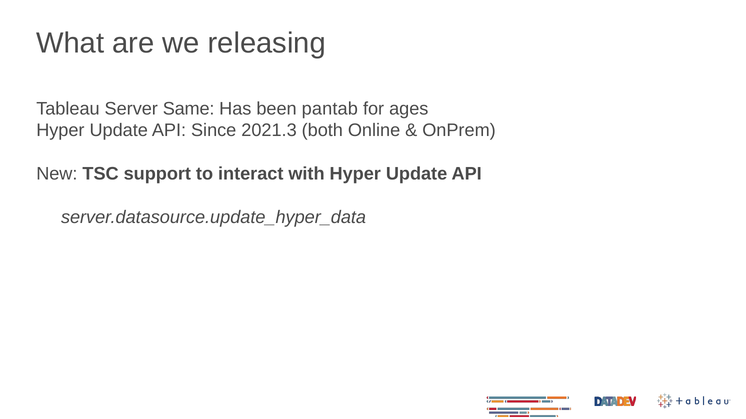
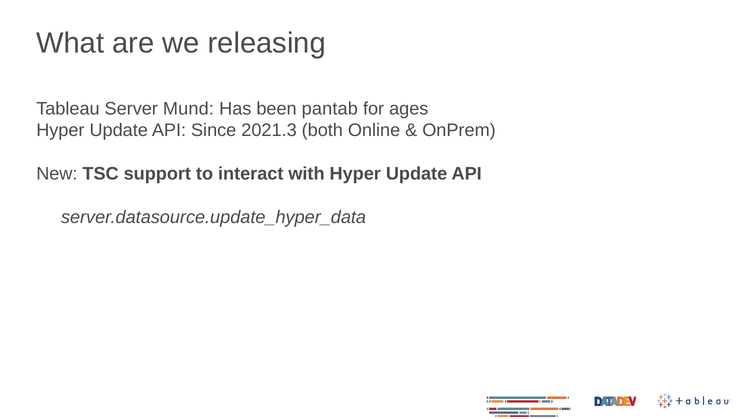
Same: Same -> Mund
